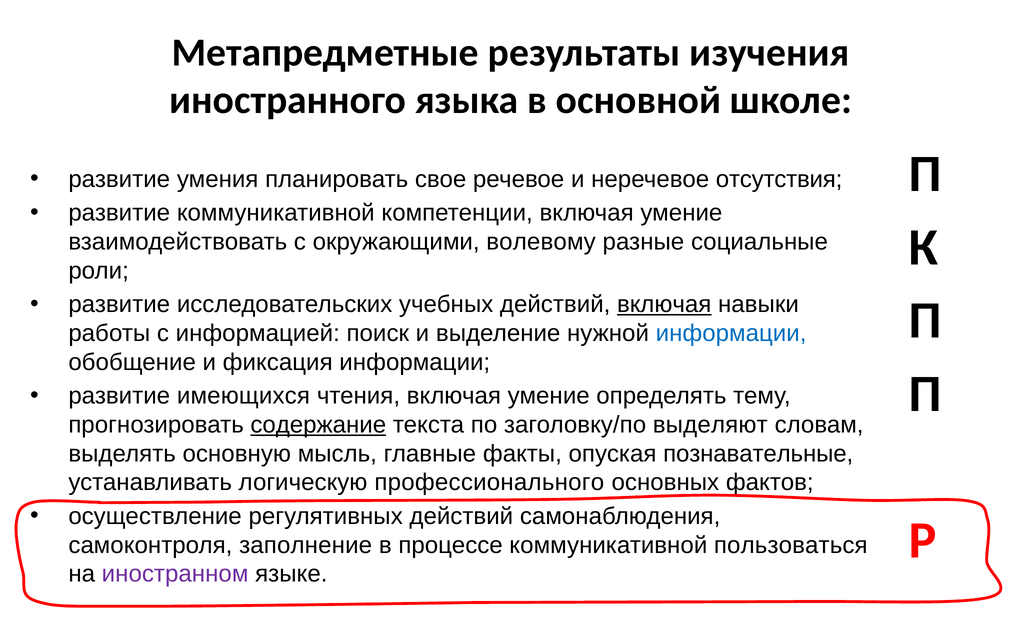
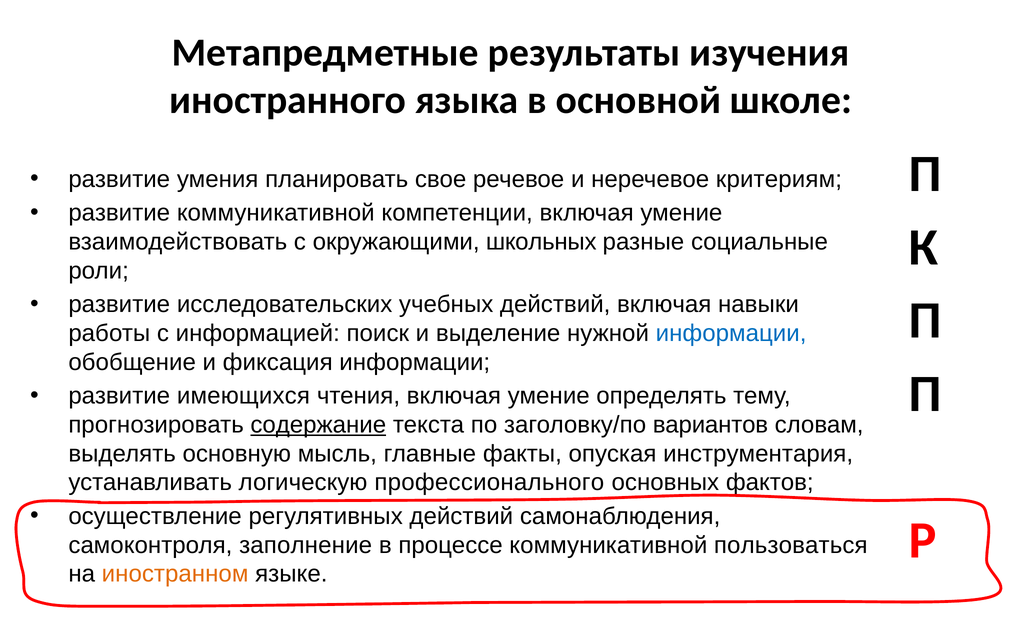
отсутствия: отсутствия -> критериям
волевому: волевому -> школьных
включая at (664, 304) underline: present -> none
выделяют: выделяют -> вариантов
познавательные: познавательные -> инструментария
иностранном colour: purple -> orange
